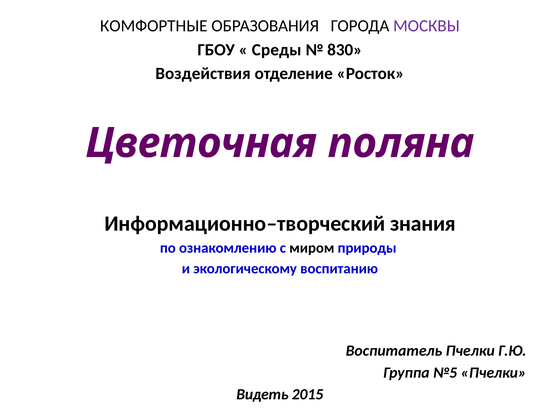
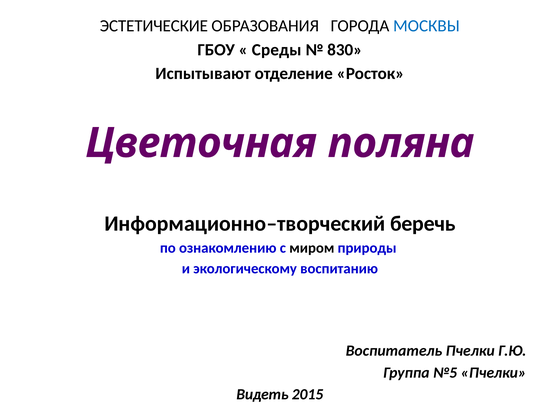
КОМФОРТНЫЕ: КОМФОРТНЫЕ -> ЭСТЕТИЧЕСКИЕ
МОСКВЫ colour: purple -> blue
Воздействия: Воздействия -> Испытывают
знания: знания -> беречь
